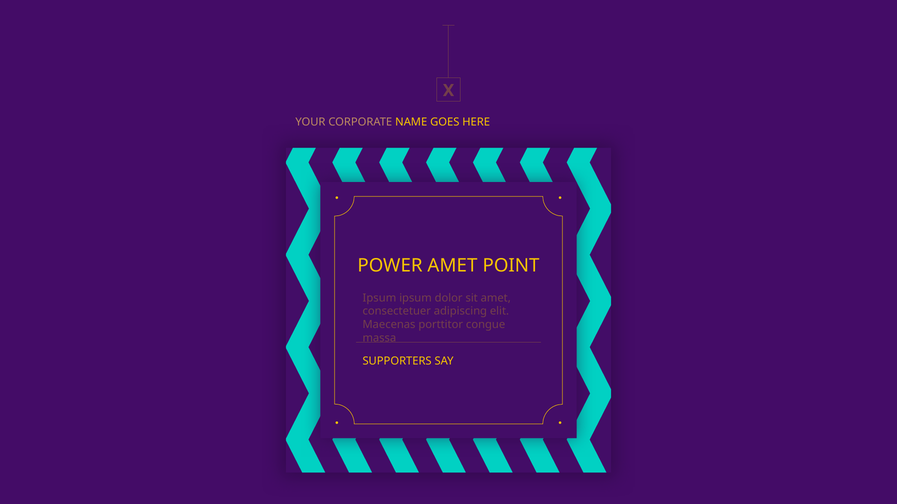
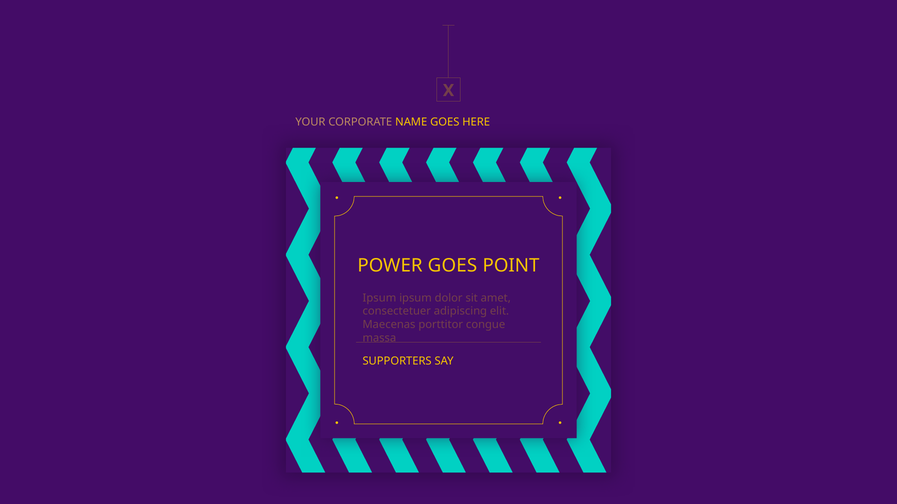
POWER AMET: AMET -> GOES
